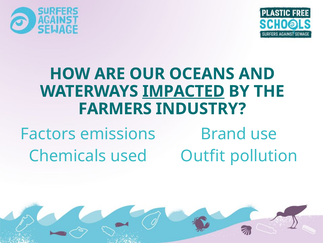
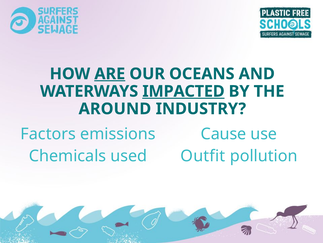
ARE underline: none -> present
FARMERS: FARMERS -> AROUND
Brand: Brand -> Cause
